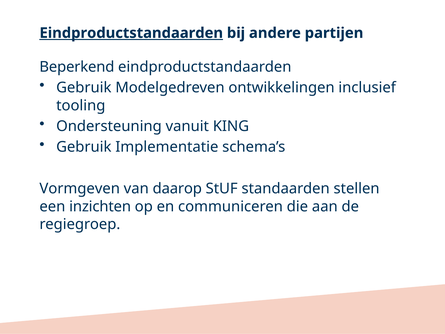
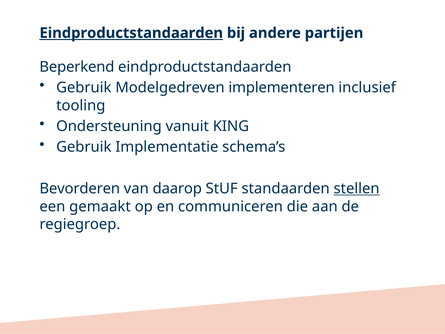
ontwikkelingen: ontwikkelingen -> implementeren
Vormgeven: Vormgeven -> Bevorderen
stellen underline: none -> present
inzichten: inzichten -> gemaakt
